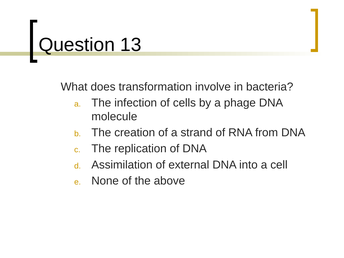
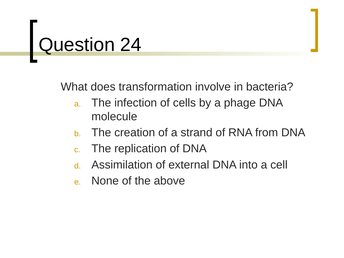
13: 13 -> 24
